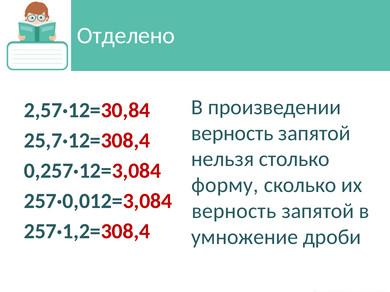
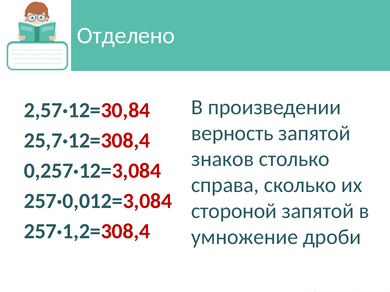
нельзя: нельзя -> знаков
форму: форму -> справа
верность at (234, 211): верность -> стороной
